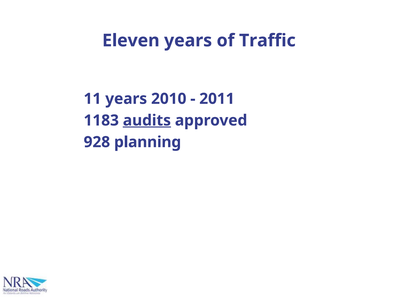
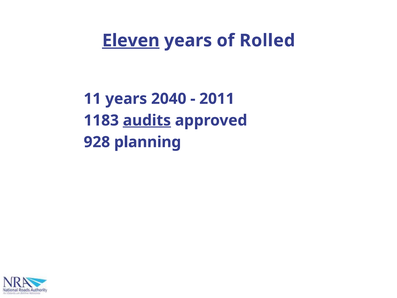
Eleven underline: none -> present
Traffic: Traffic -> Rolled
2010: 2010 -> 2040
